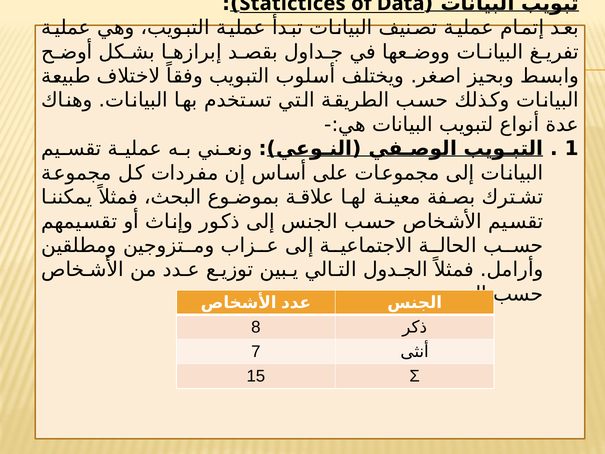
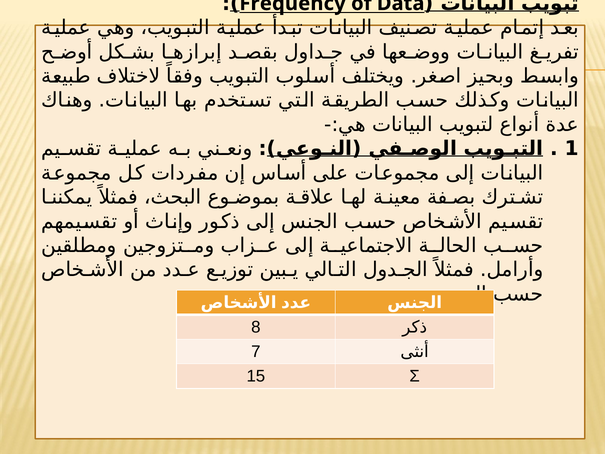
Statictices: Statictices -> Frequency
